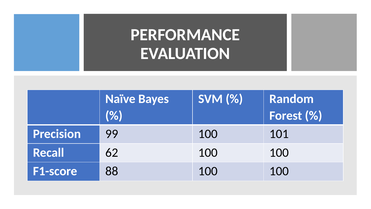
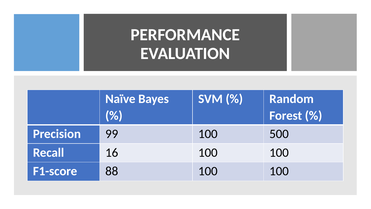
101: 101 -> 500
62: 62 -> 16
